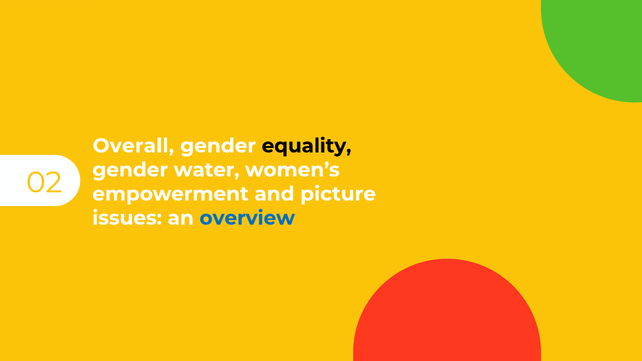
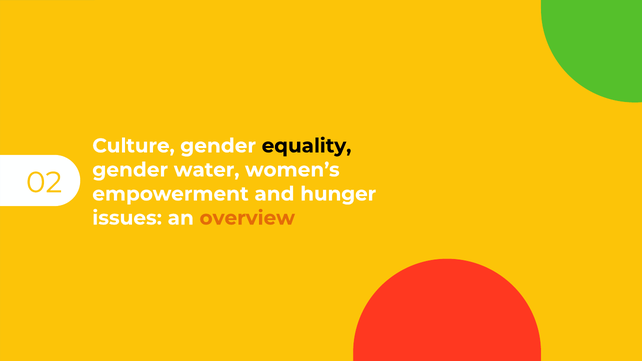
Overall: Overall -> Culture
picture: picture -> hunger
overview colour: blue -> orange
